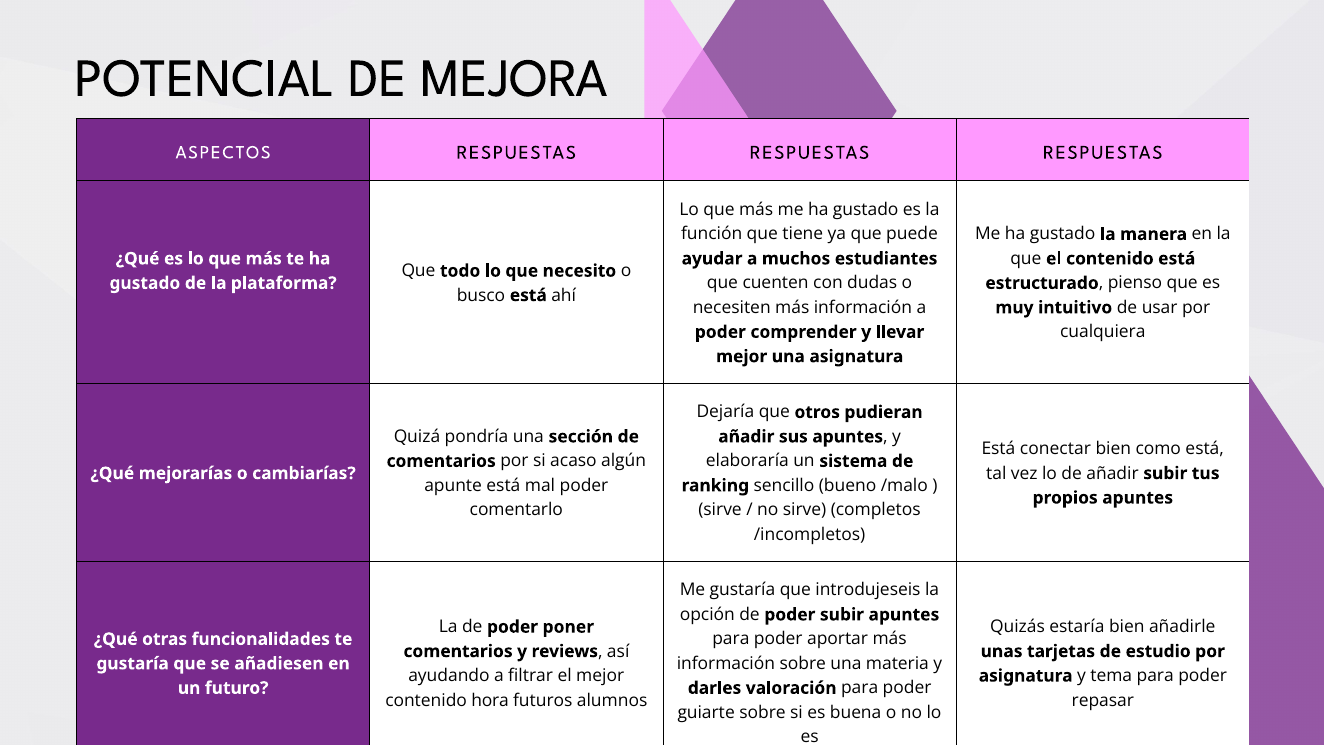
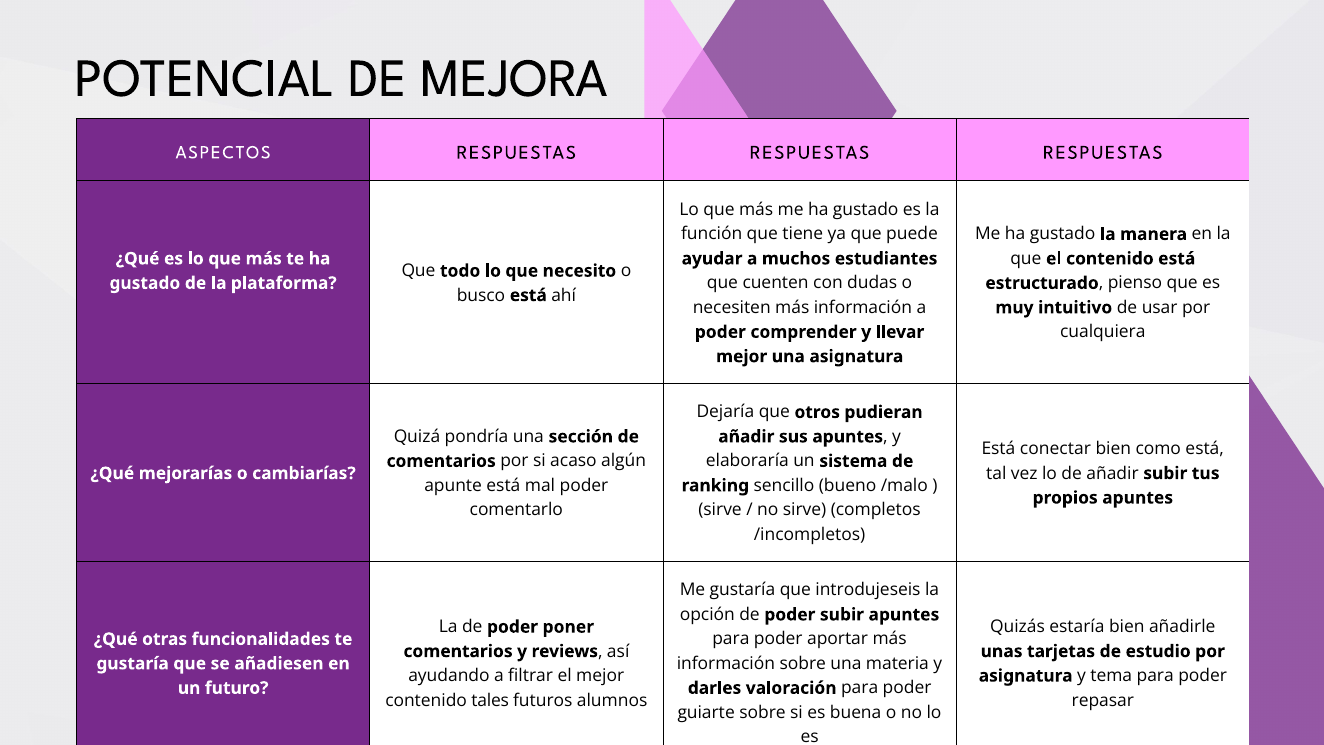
hora: hora -> tales
